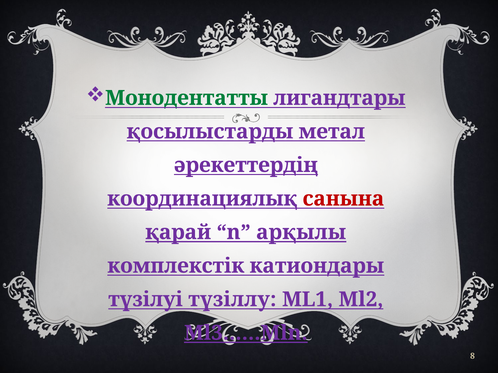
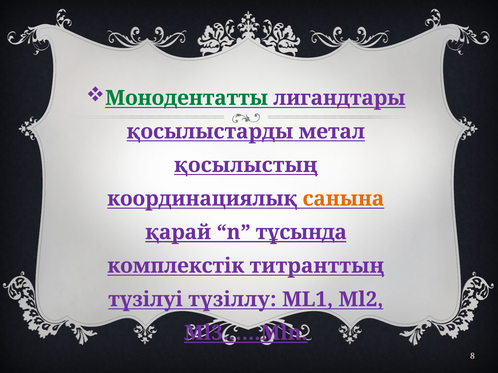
әрекеттердің: әрекеттердің -> қосылыстың
санына colour: red -> orange
арқылы: арқылы -> тұсында
катиондары: катиондары -> титранттың
